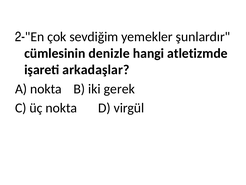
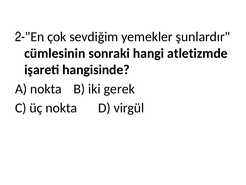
denizle: denizle -> sonraki
arkadaşlar: arkadaşlar -> hangisinde
